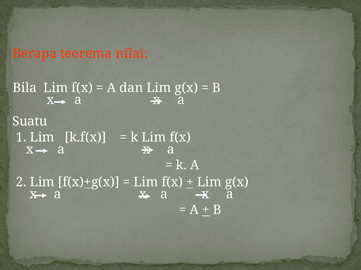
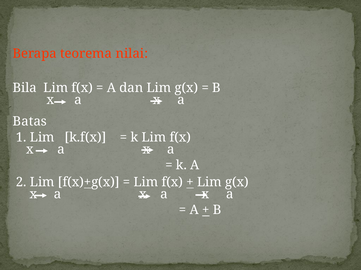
Suatu: Suatu -> Batas
